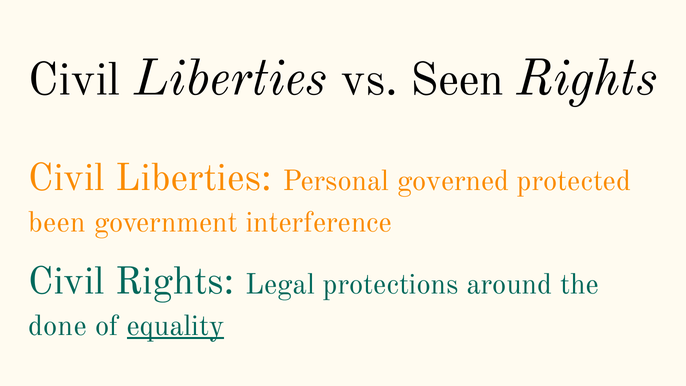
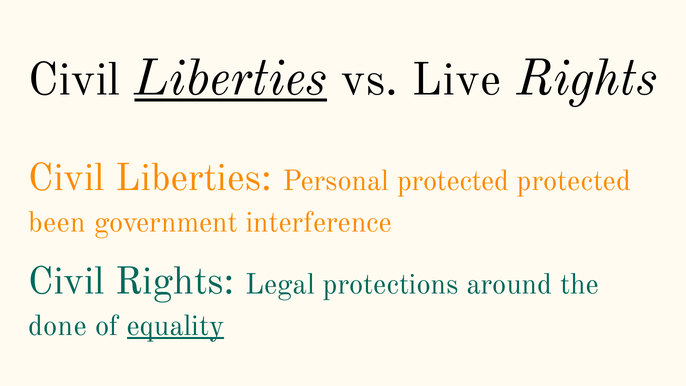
Liberties at (231, 78) underline: none -> present
Seen: Seen -> Live
Personal governed: governed -> protected
